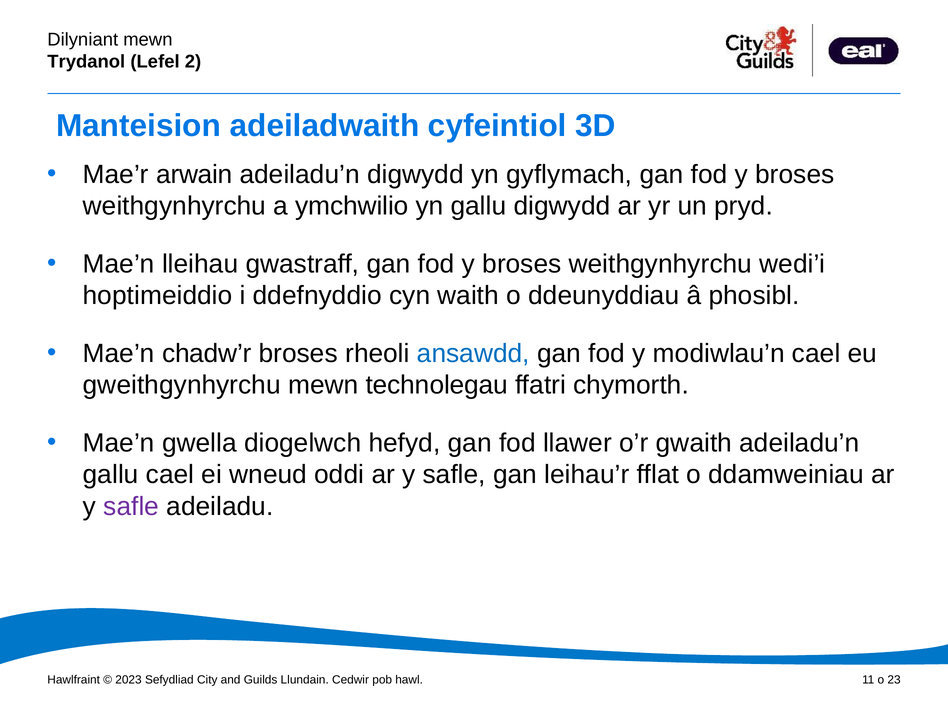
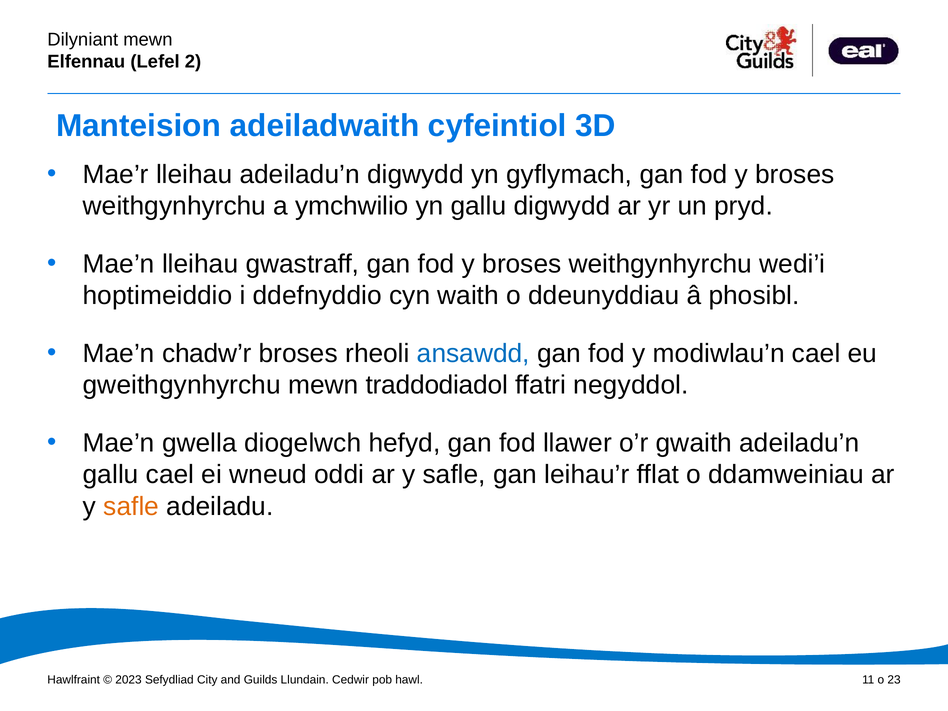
Trydanol: Trydanol -> Elfennau
Mae’r arwain: arwain -> lleihau
technolegau: technolegau -> traddodiadol
chymorth: chymorth -> negyddol
safle at (131, 506) colour: purple -> orange
